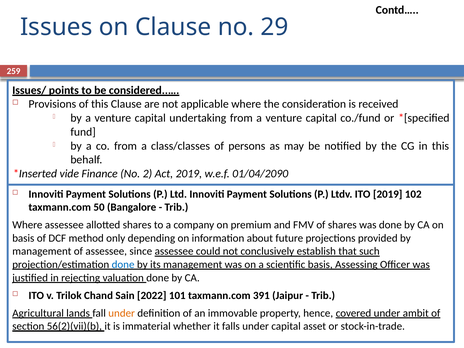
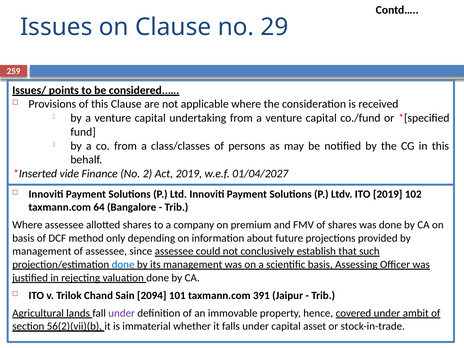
01/04/2090: 01/04/2090 -> 01/04/2027
50: 50 -> 64
2022: 2022 -> 2094
under at (122, 313) colour: orange -> purple
